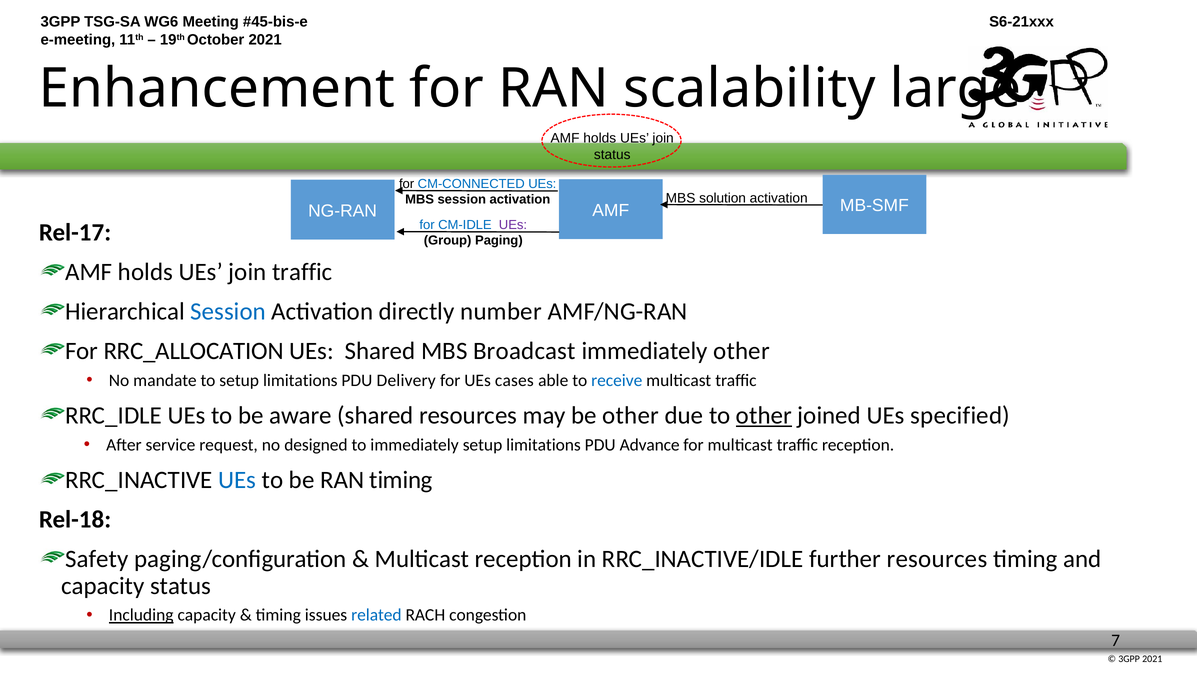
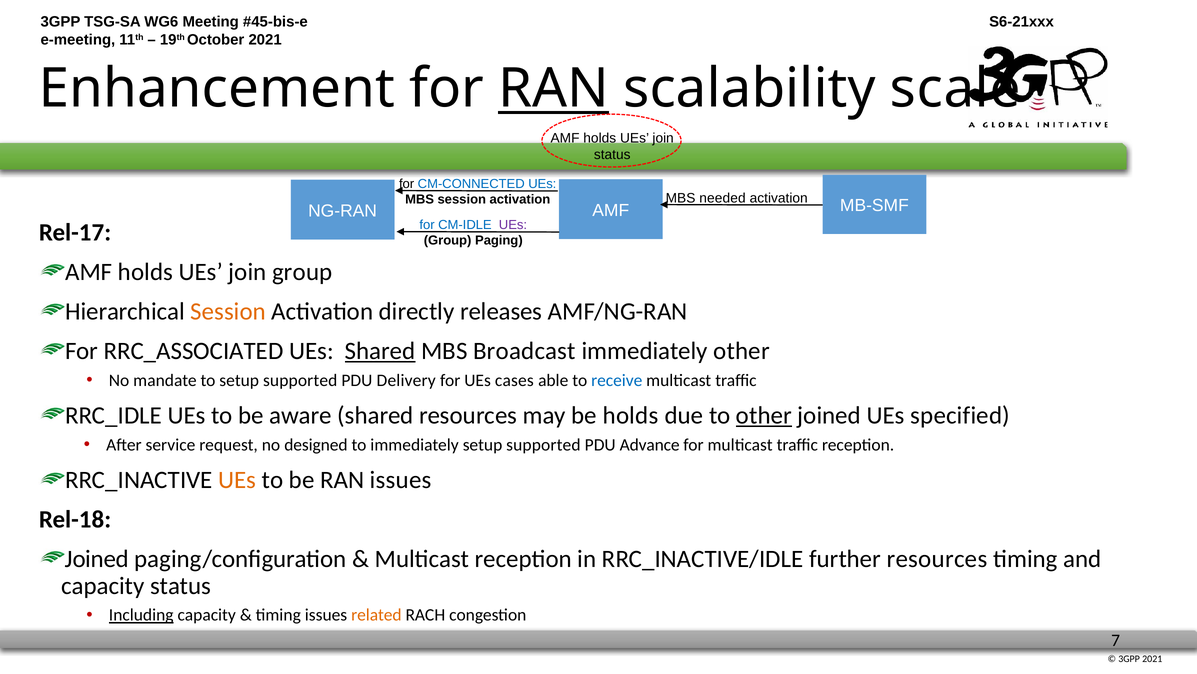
RAN at (554, 89) underline: none -> present
large: large -> scale
solution: solution -> needed
join traffic: traffic -> group
Session at (228, 311) colour: blue -> orange
number: number -> releases
RRC_ALLOCATION: RRC_ALLOCATION -> RRC_ASSOCIATED
Shared at (380, 351) underline: none -> present
to setup limitations: limitations -> supported
be other: other -> holds
immediately setup limitations: limitations -> supported
UEs at (237, 480) colour: blue -> orange
RAN timing: timing -> issues
Safety at (97, 559): Safety -> Joined
related colour: blue -> orange
